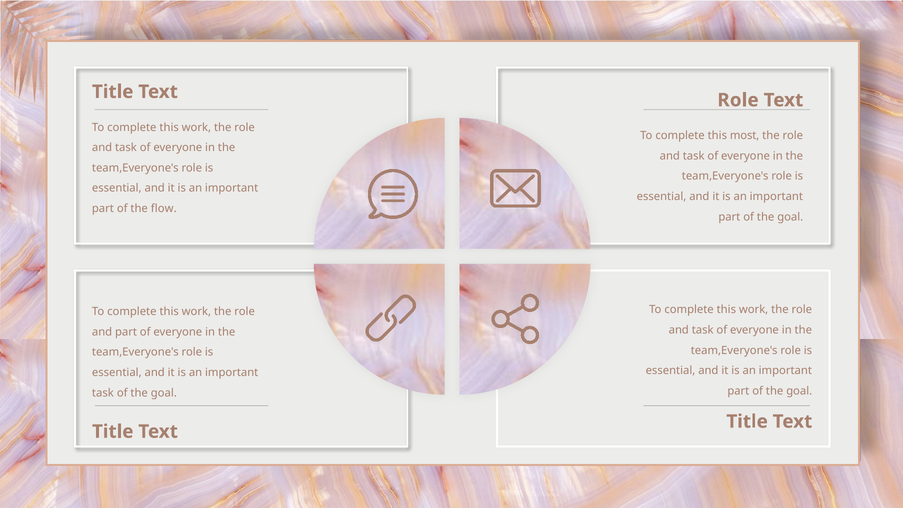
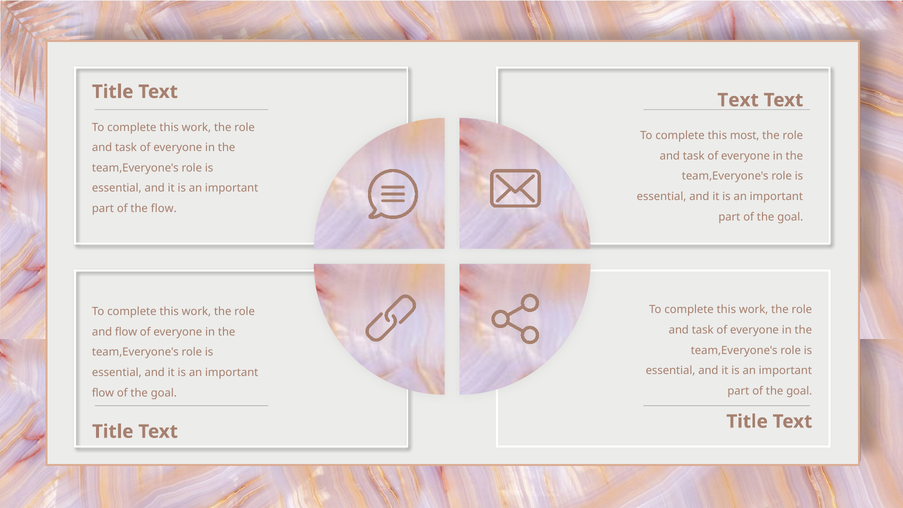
Role at (738, 100): Role -> Text
and part: part -> flow
task at (103, 393): task -> flow
